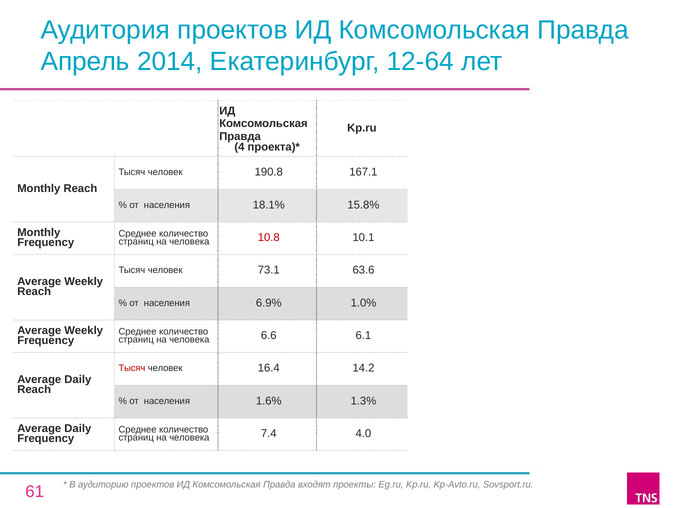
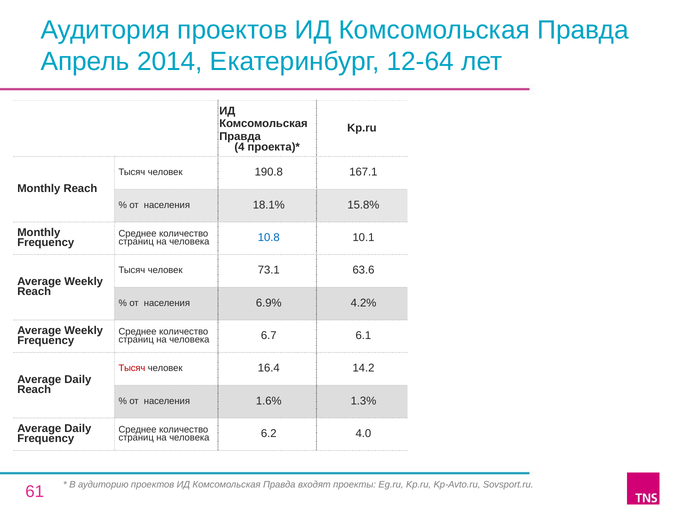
10.8 colour: red -> blue
1.0%: 1.0% -> 4.2%
6.6: 6.6 -> 6.7
7.4: 7.4 -> 6.2
